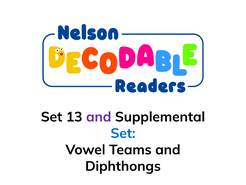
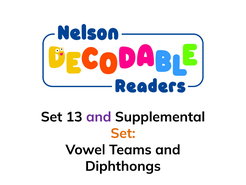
Set at (123, 133) colour: blue -> orange
